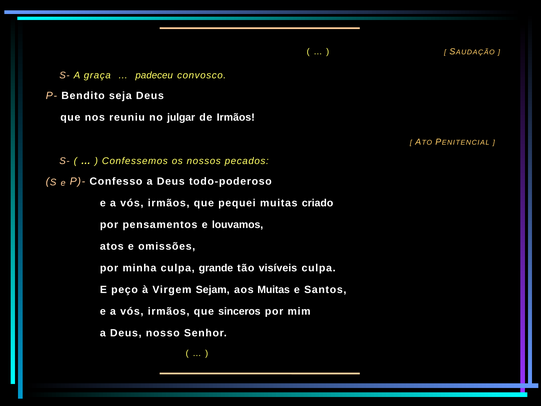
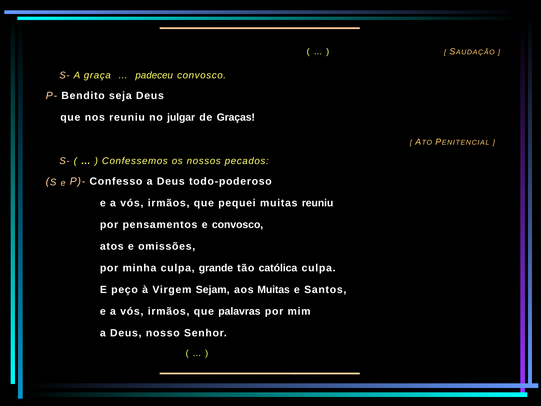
de Irmãos: Irmãos -> Graças
muitas criado: criado -> reuniu
e louvamos: louvamos -> convosco
visíveis: visíveis -> católica
sinceros: sinceros -> palavras
